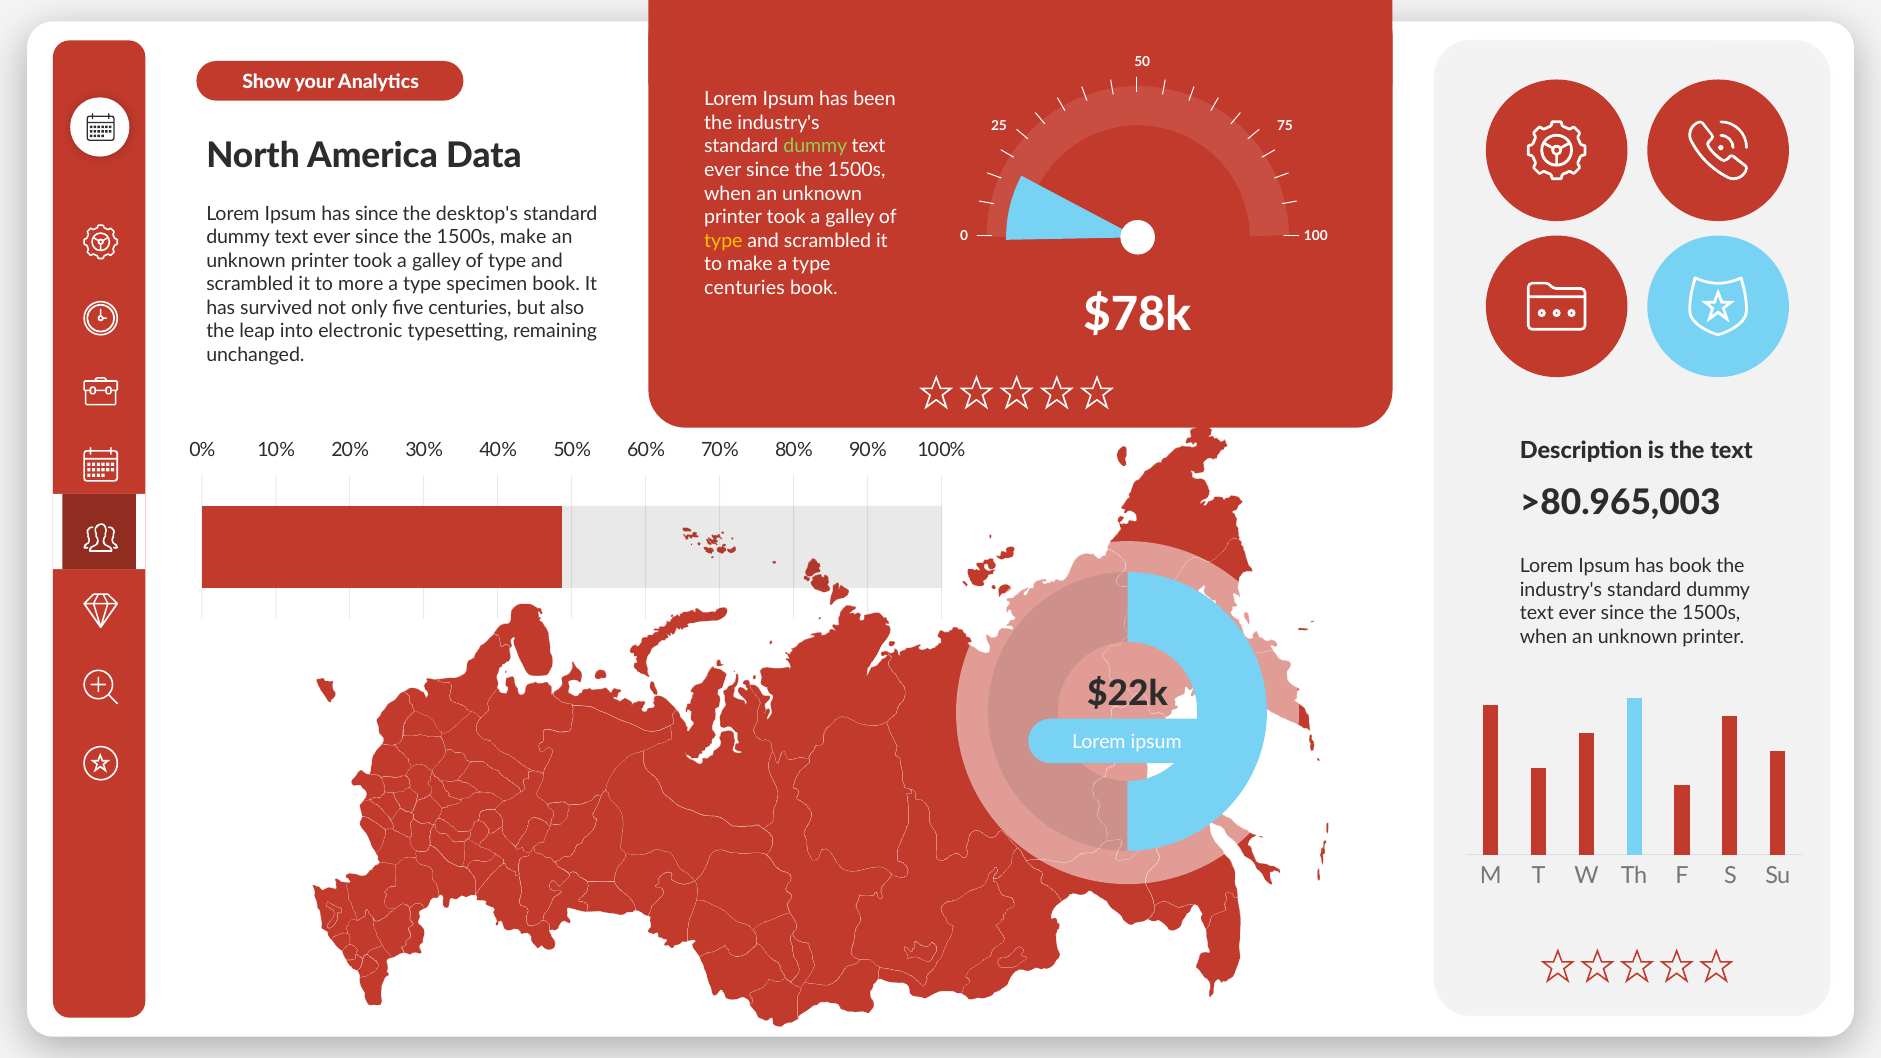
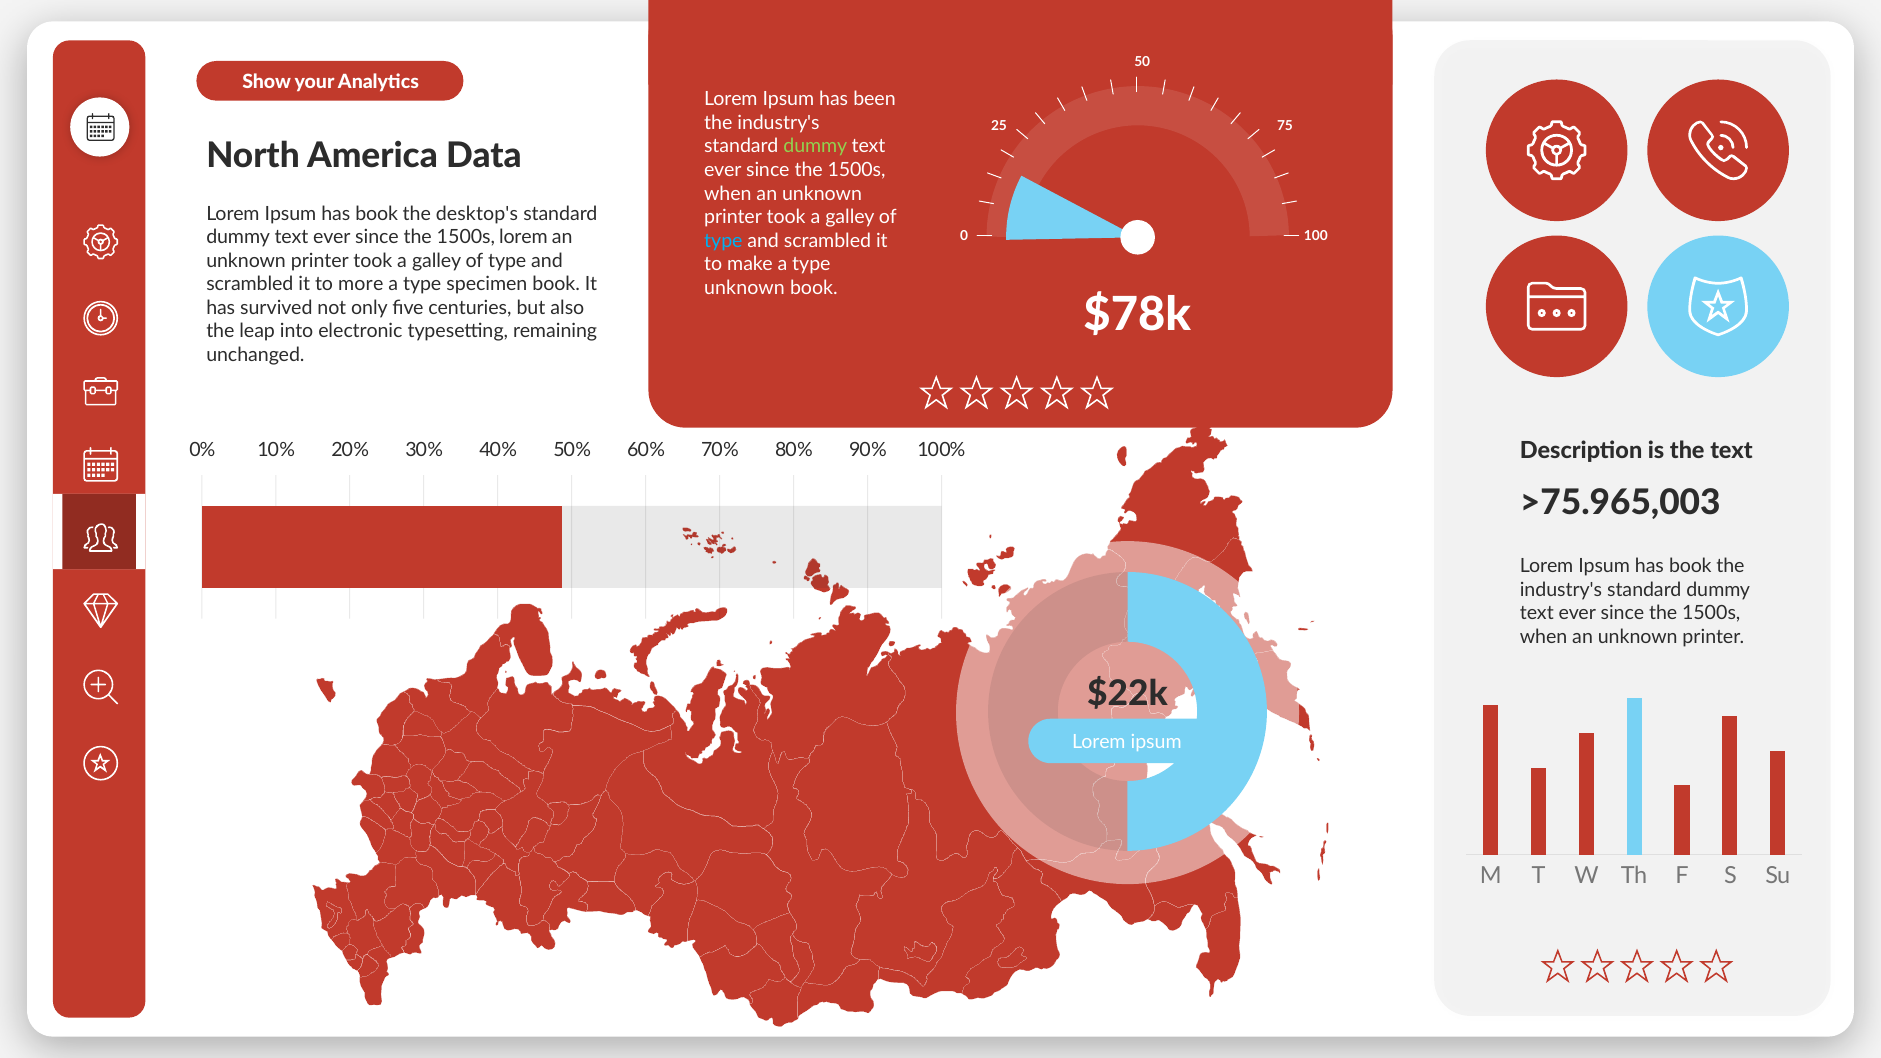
since at (377, 214): since -> book
1500s make: make -> lorem
type at (723, 241) colour: yellow -> light blue
centuries at (745, 288): centuries -> unknown
>80.965,003: >80.965,003 -> >75.965,003
